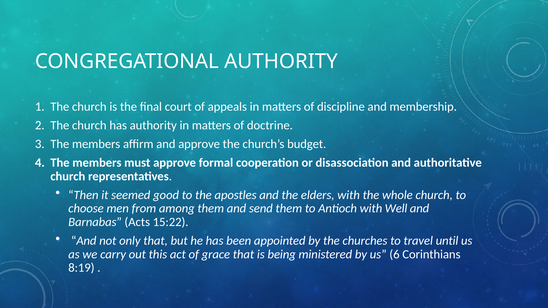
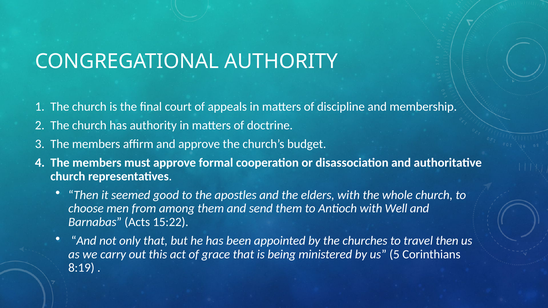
travel until: until -> then
6: 6 -> 5
